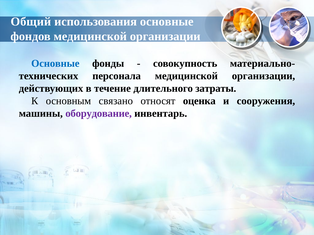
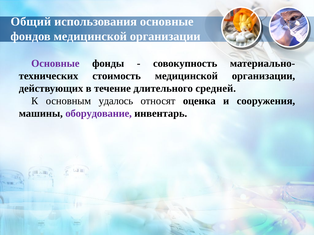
Основные at (55, 64) colour: blue -> purple
персонала: персонала -> стоимость
затраты: затраты -> средней
связано: связано -> удалось
